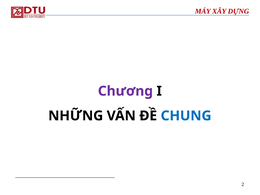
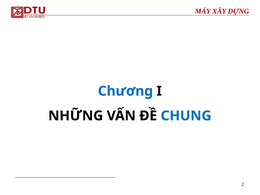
Chương colour: purple -> blue
